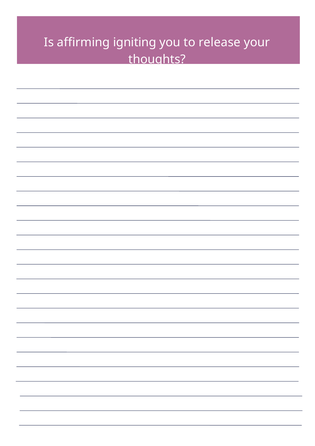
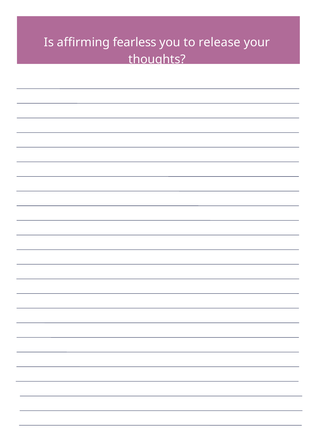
igniting: igniting -> fearless
